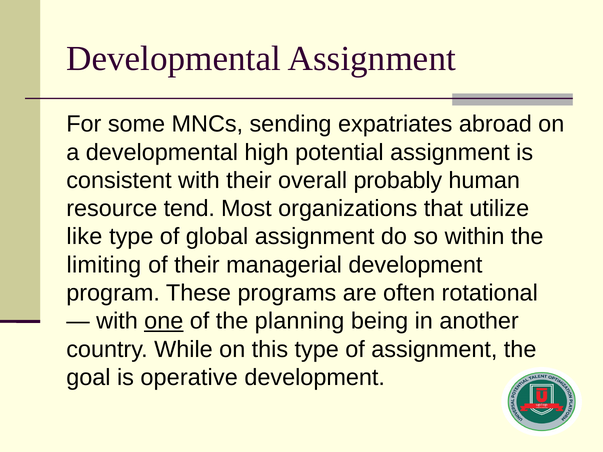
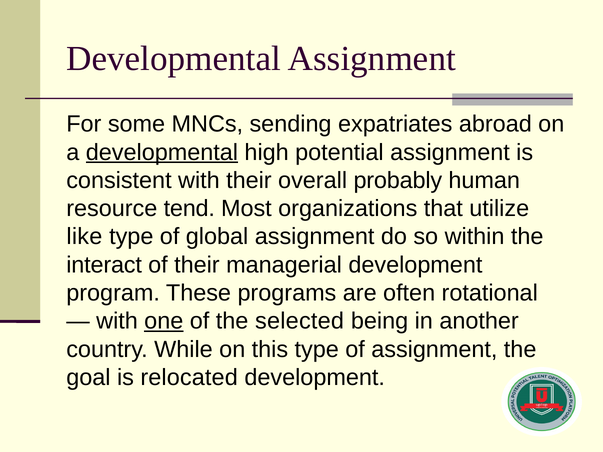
developmental at (162, 152) underline: none -> present
limiting: limiting -> interact
planning: planning -> selected
operative: operative -> relocated
